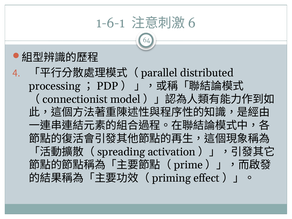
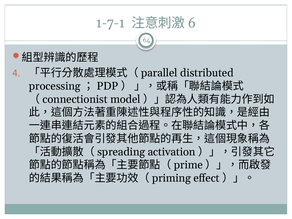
1-6-1: 1-6-1 -> 1-7-1
